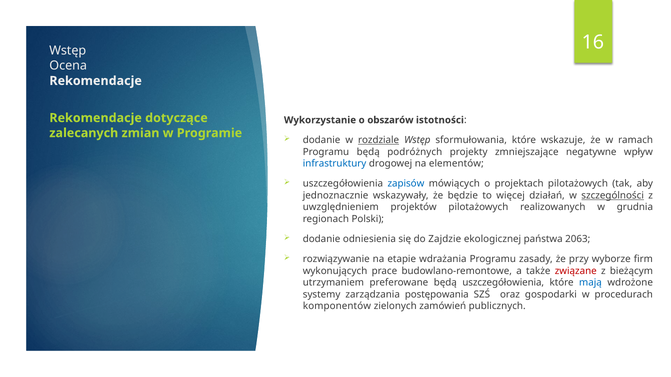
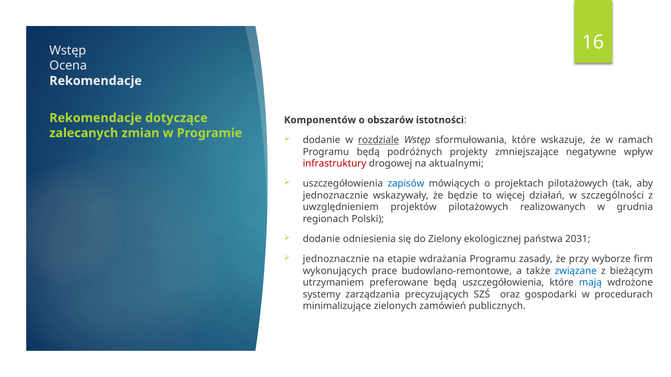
Wykorzystanie: Wykorzystanie -> Komponentów
infrastruktury colour: blue -> red
elementów: elementów -> aktualnymi
szczególności underline: present -> none
Zajdzie: Zajdzie -> Zielony
2063: 2063 -> 2031
rozwiązywanie at (336, 259): rozwiązywanie -> jednoznacznie
związane colour: red -> blue
postępowania: postępowania -> precyzujących
komponentów: komponentów -> minimalizujące
